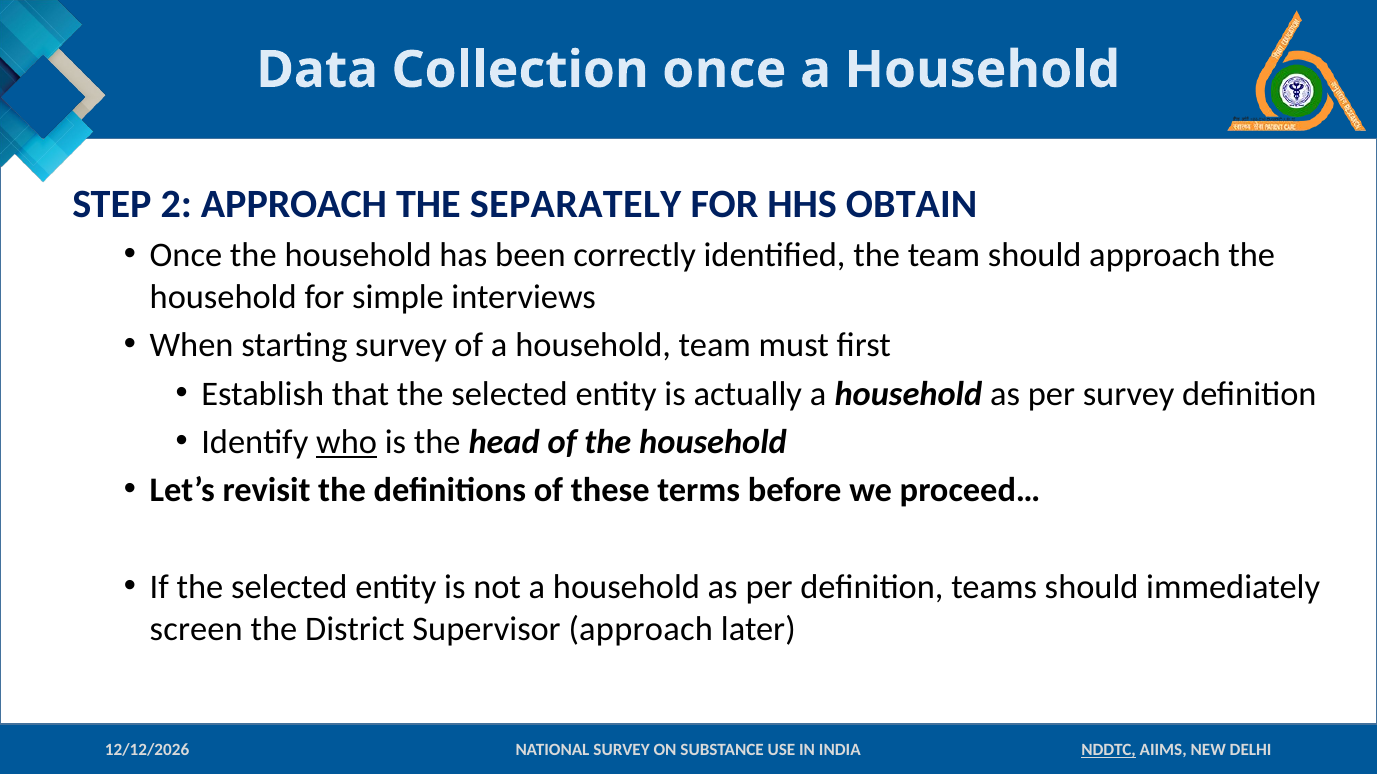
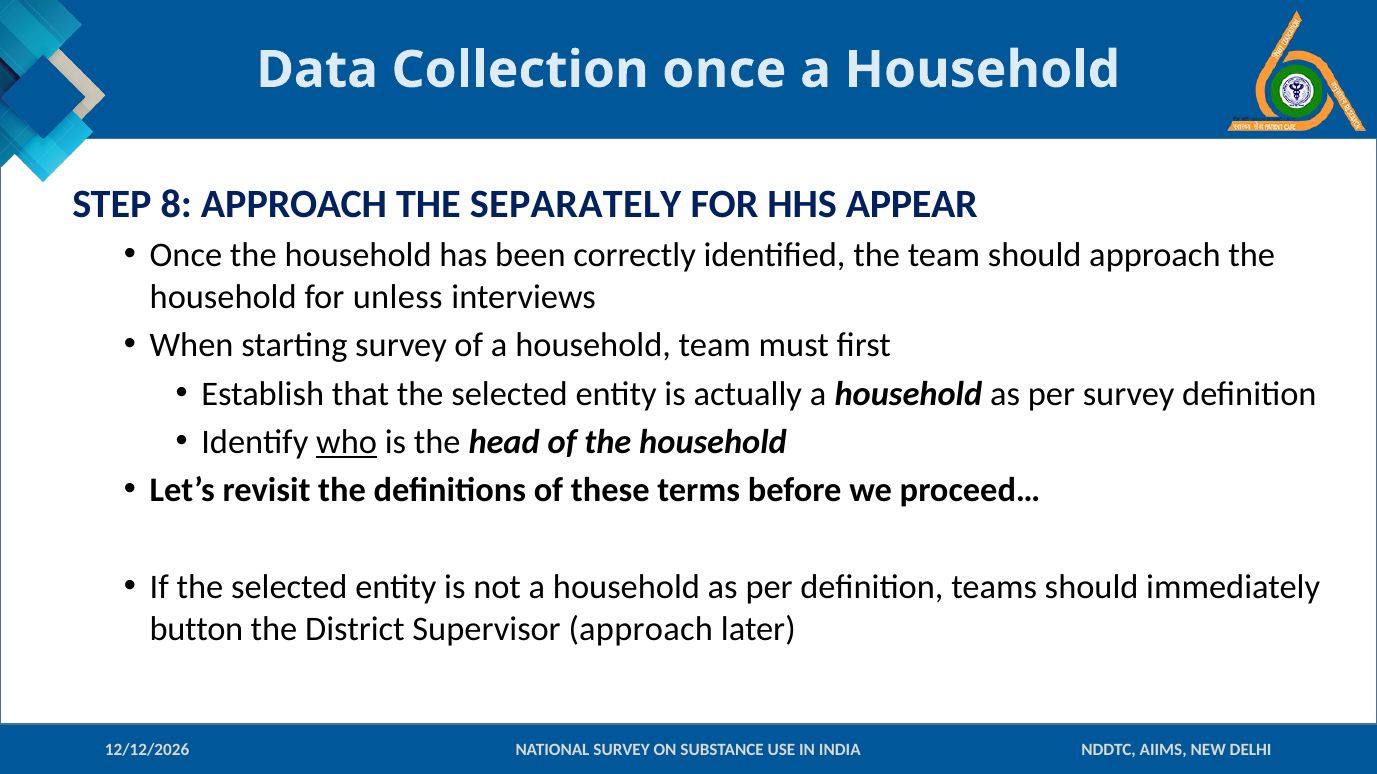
2: 2 -> 8
OBTAIN: OBTAIN -> APPEAR
simple: simple -> unless
screen: screen -> button
NDDTC underline: present -> none
